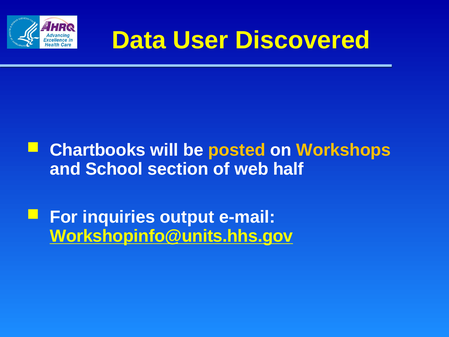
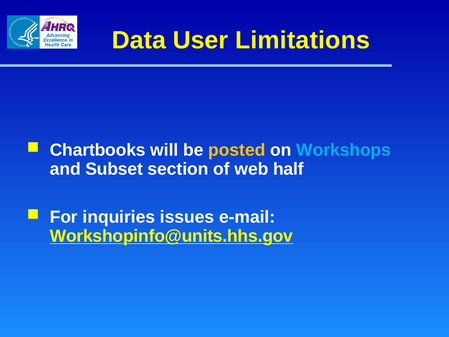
Discovered: Discovered -> Limitations
Workshops colour: yellow -> light blue
School: School -> Subset
output: output -> issues
